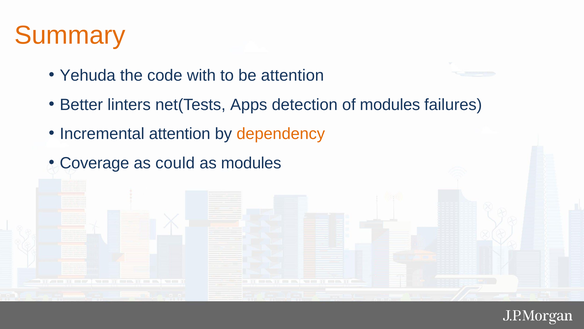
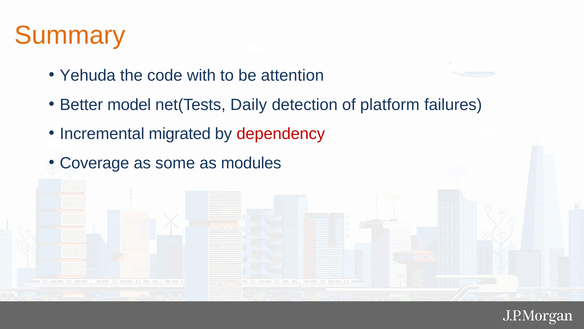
linters: linters -> model
Apps: Apps -> Daily
of modules: modules -> platform
Incremental attention: attention -> migrated
dependency colour: orange -> red
could: could -> some
